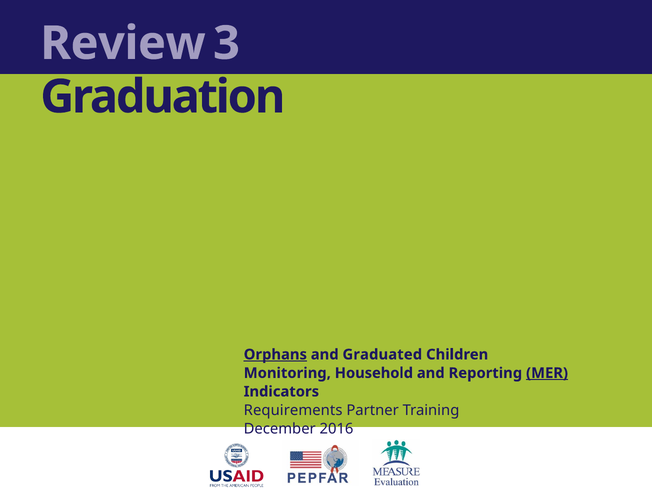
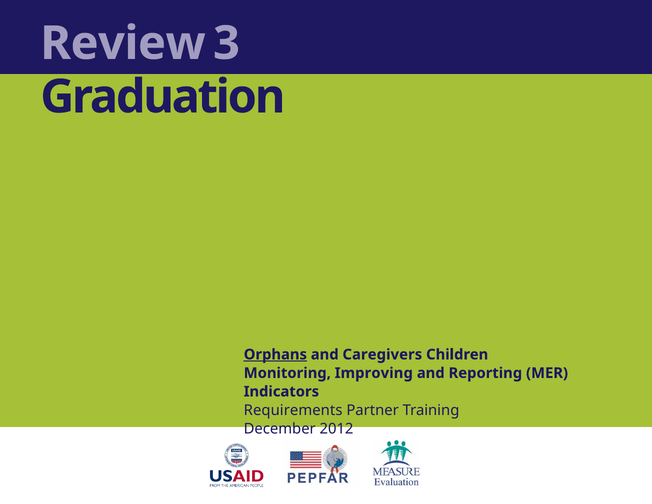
Graduated: Graduated -> Caregivers
Household: Household -> Improving
MER underline: present -> none
2016: 2016 -> 2012
